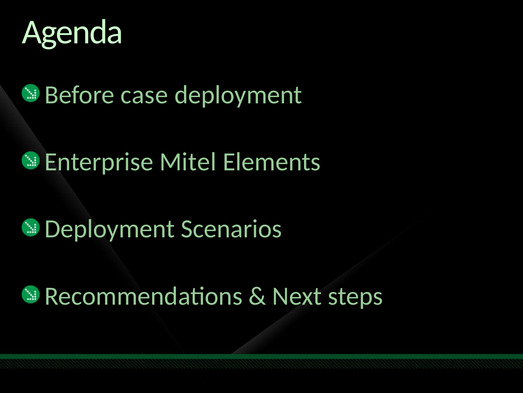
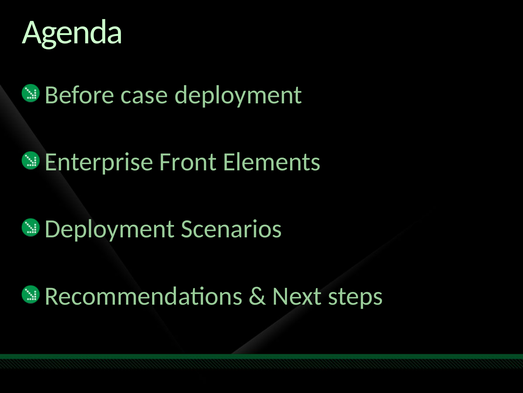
Mitel: Mitel -> Front
